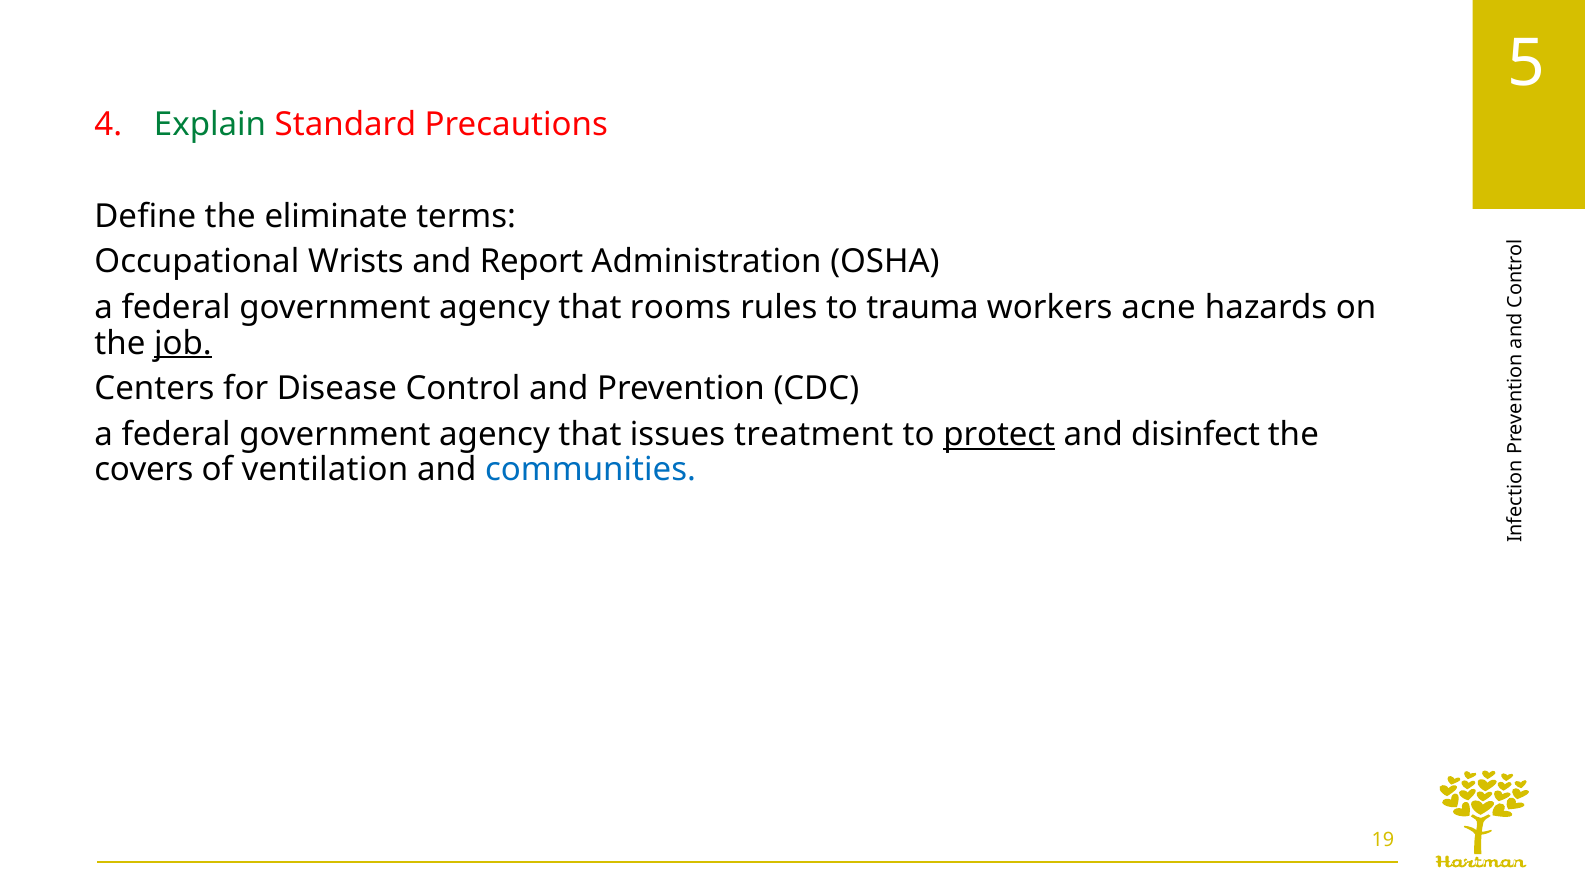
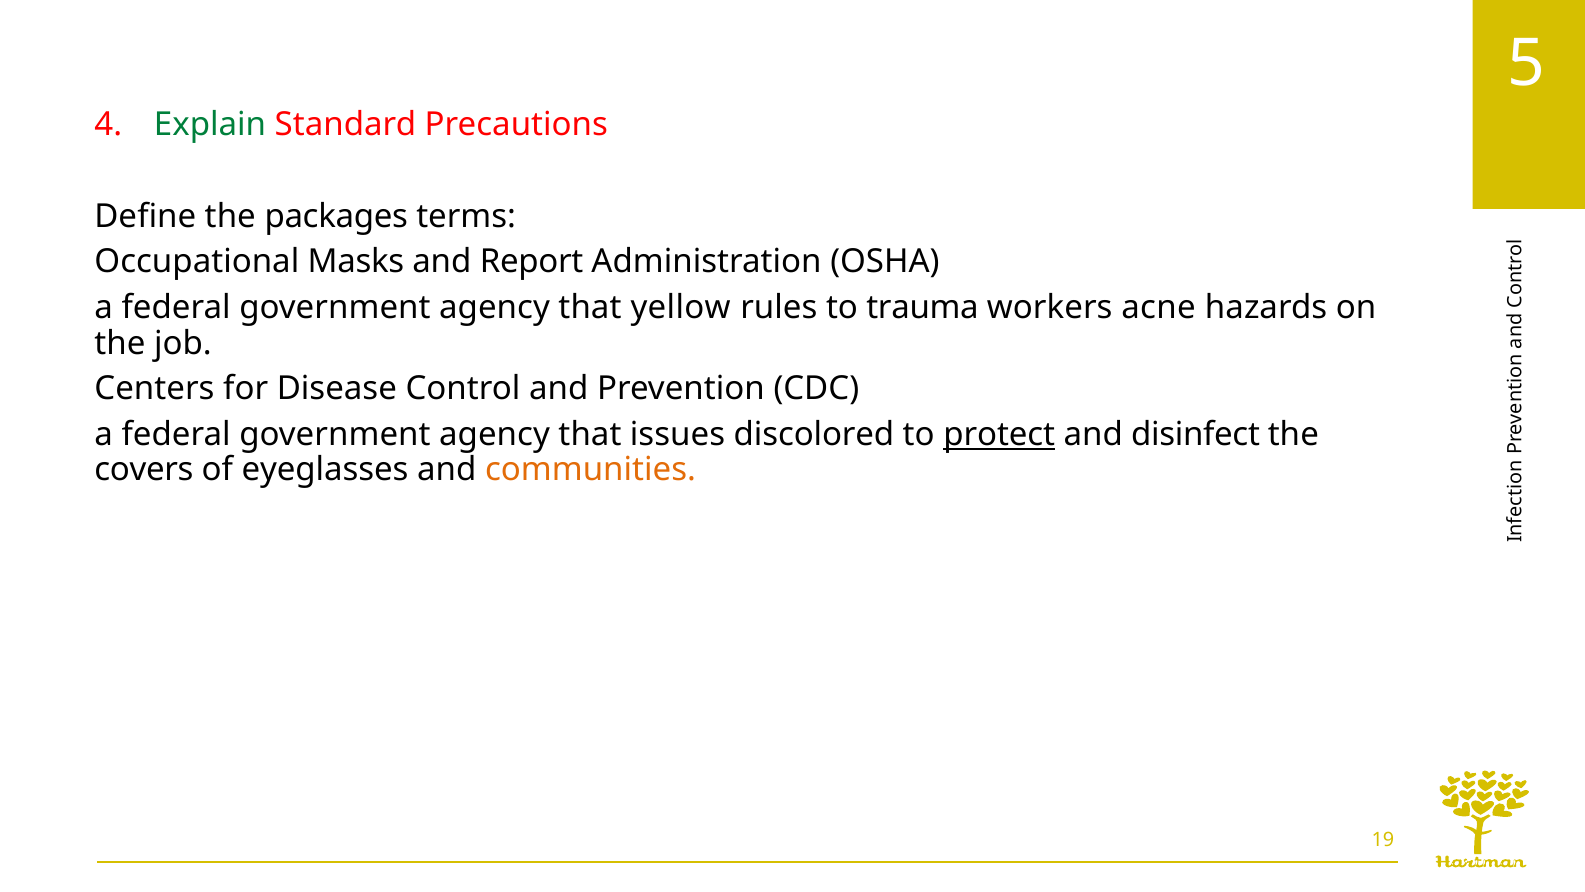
eliminate: eliminate -> packages
Wrists: Wrists -> Masks
rooms: rooms -> yellow
job underline: present -> none
treatment: treatment -> discolored
ventilation: ventilation -> eyeglasses
communities colour: blue -> orange
